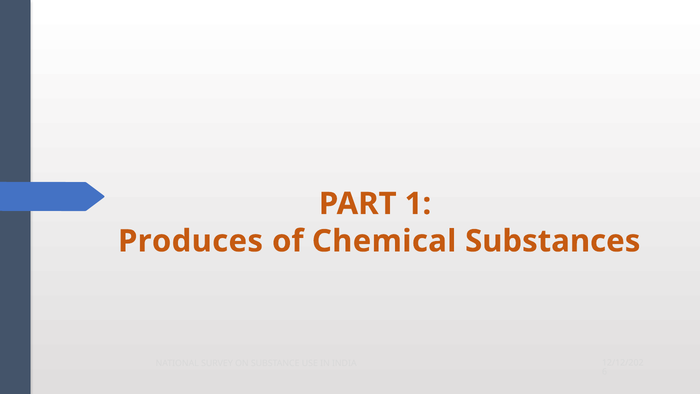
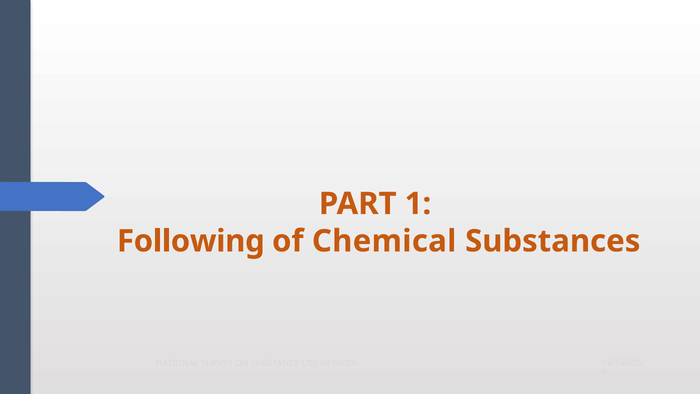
Produces: Produces -> Following
